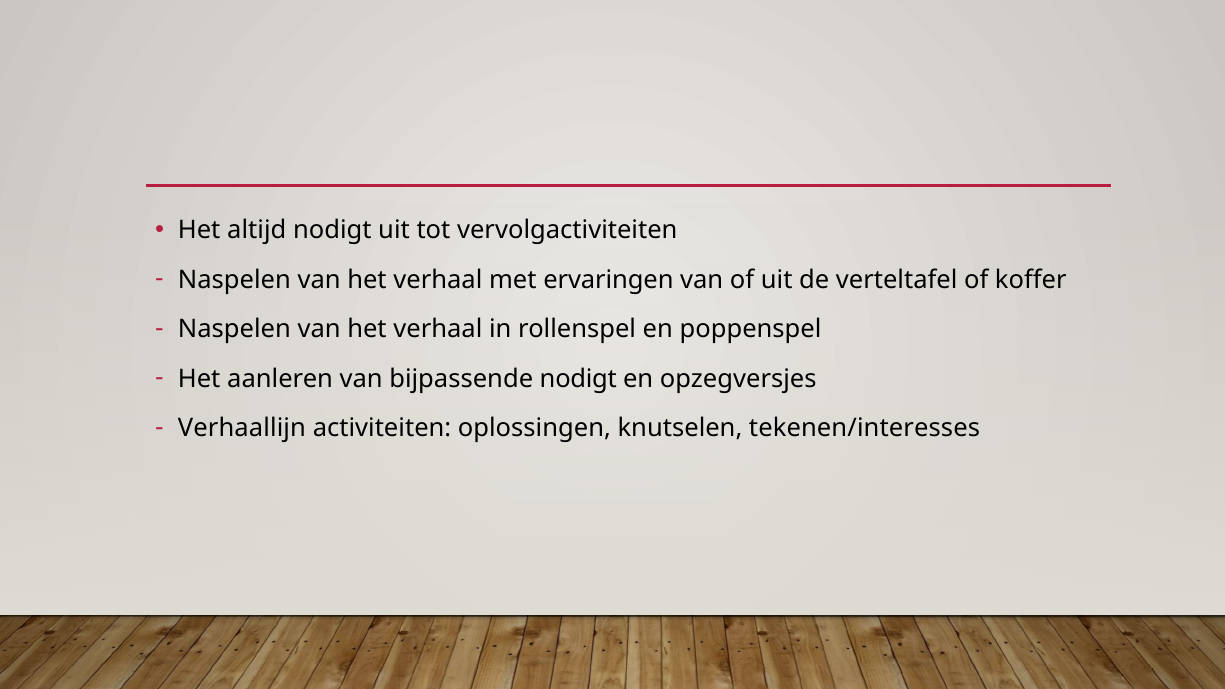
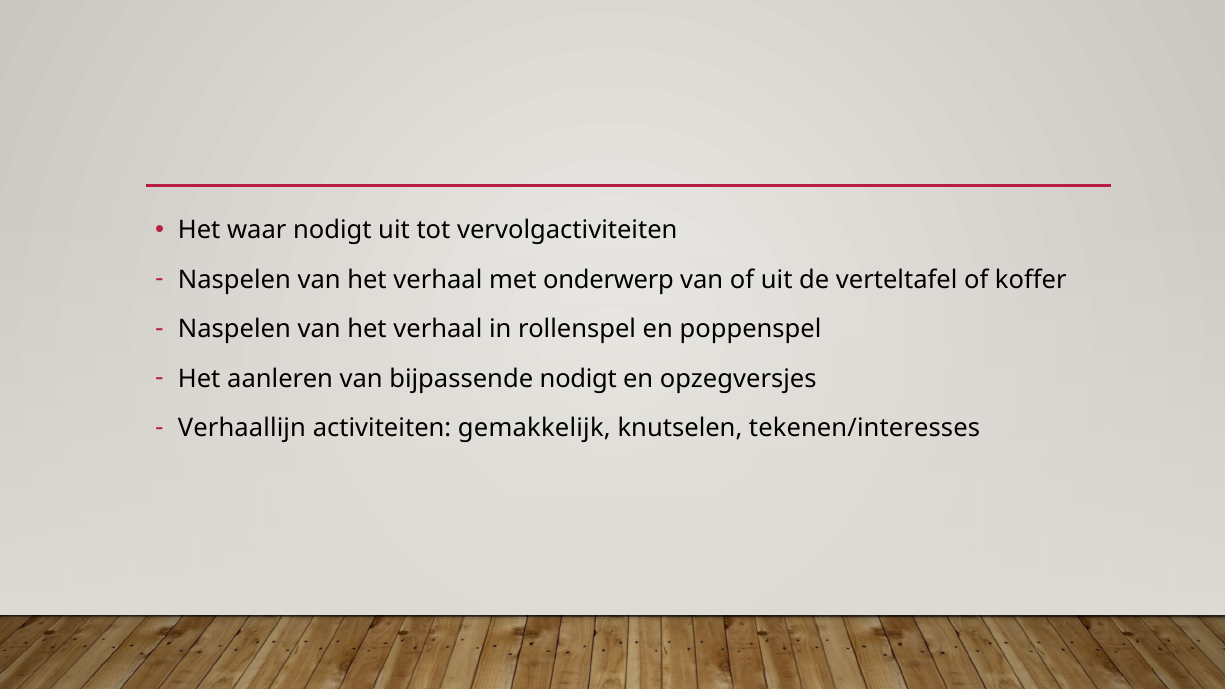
altijd: altijd -> waar
ervaringen: ervaringen -> onderwerp
oplossingen: oplossingen -> gemakkelijk
